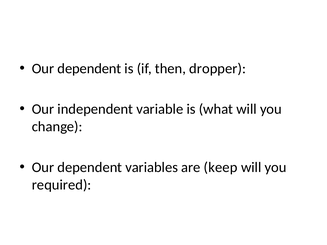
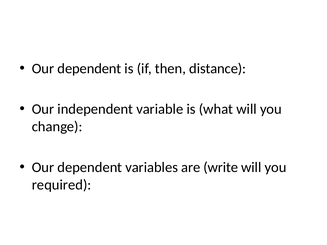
dropper: dropper -> distance
keep: keep -> write
